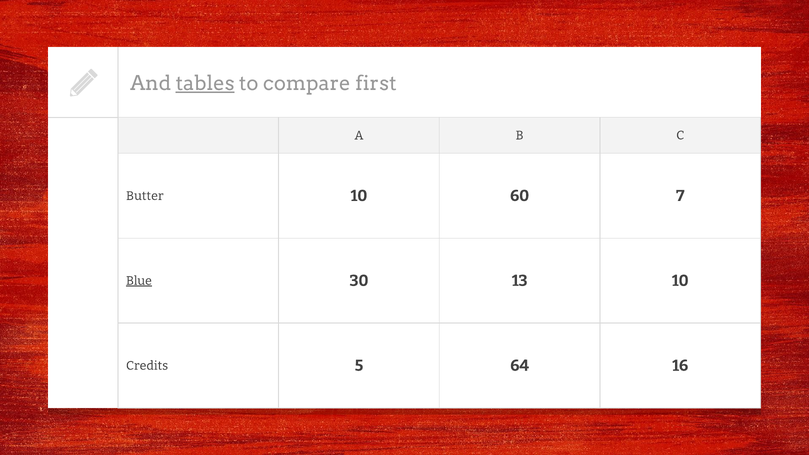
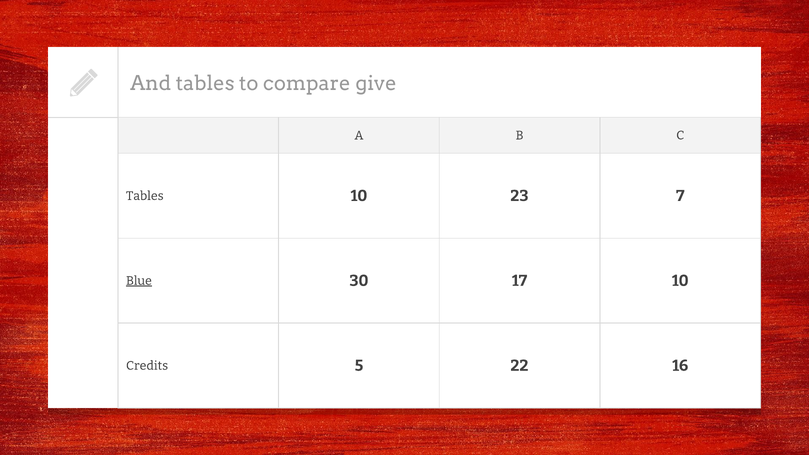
tables at (205, 84) underline: present -> none
first: first -> give
Butter at (145, 196): Butter -> Tables
60: 60 -> 23
13: 13 -> 17
64: 64 -> 22
